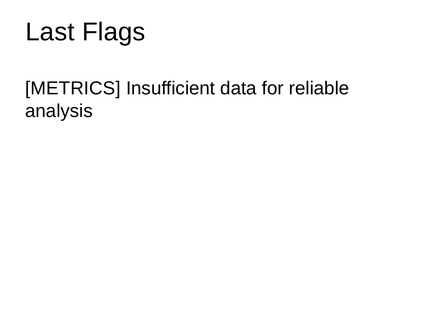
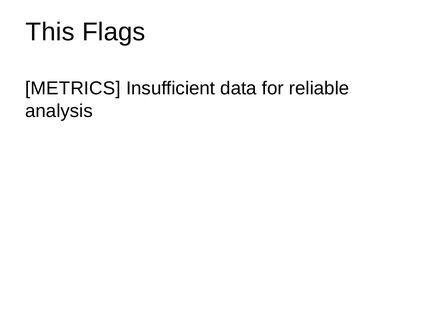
Last: Last -> This
